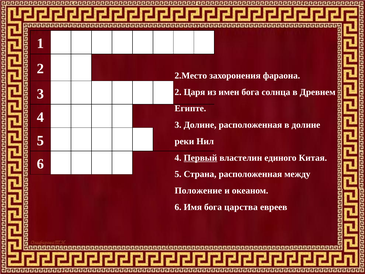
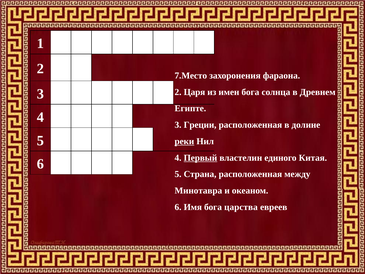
2.Место: 2.Место -> 7.Место
3 Долине: Долине -> Греции
реки underline: none -> present
Положение: Положение -> Минотавра
